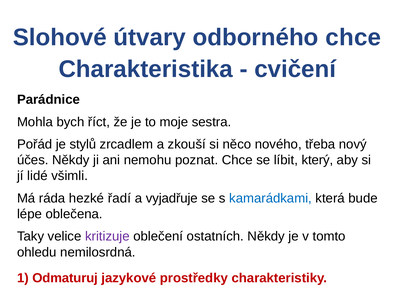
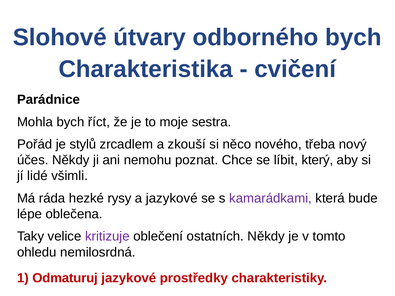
odborného chce: chce -> bych
řadí: řadí -> rysy
a vyjadřuje: vyjadřuje -> jazykové
kamarádkami colour: blue -> purple
